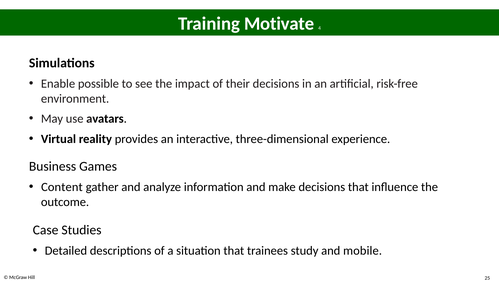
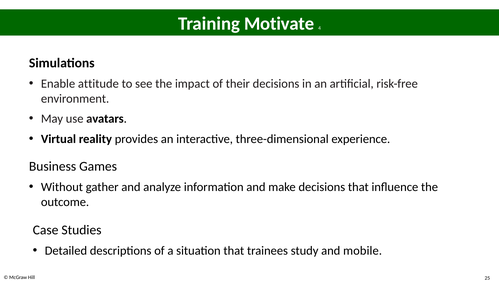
possible: possible -> attitude
Content: Content -> Without
